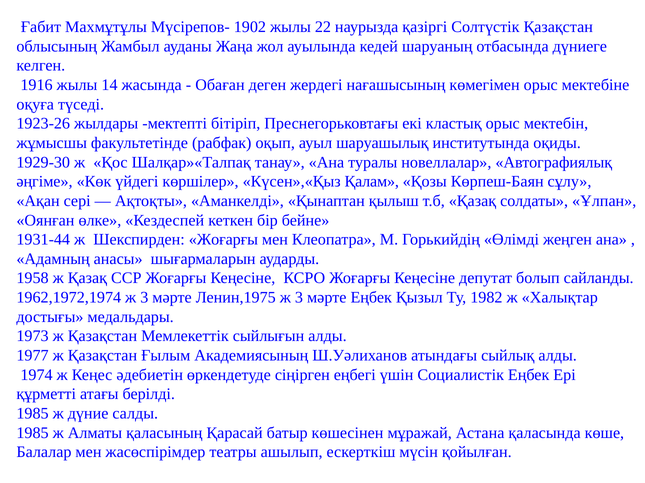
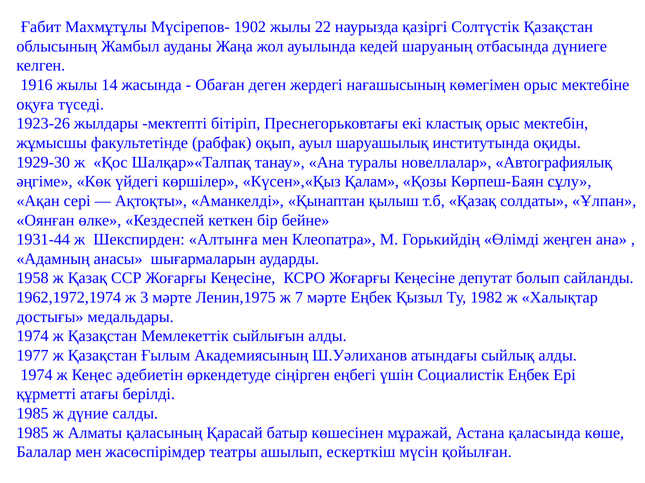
Шекспирден Жоғарғы: Жоғарғы -> Алтынға
Ленин,1975 ж 3: 3 -> 7
1973 at (33, 337): 1973 -> 1974
